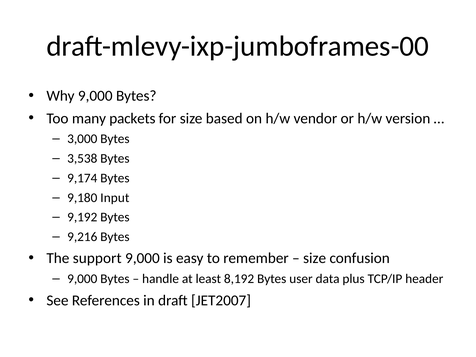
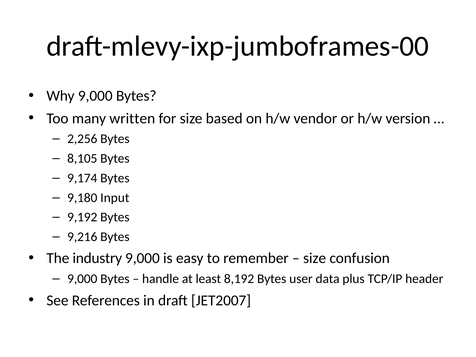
packets: packets -> written
3,000: 3,000 -> 2,256
3,538: 3,538 -> 8,105
support: support -> industry
